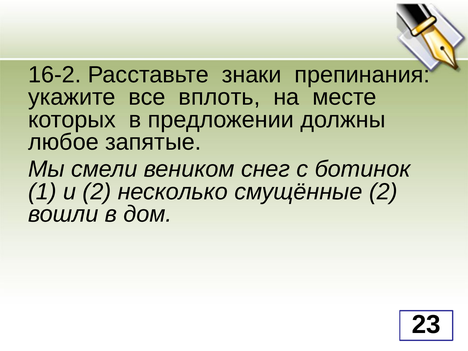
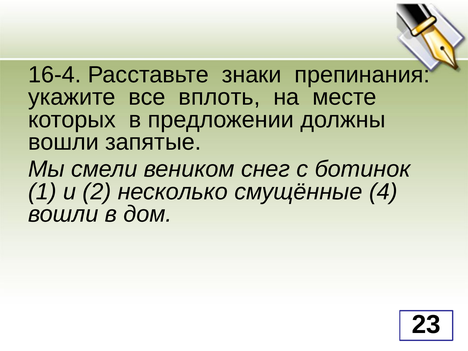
16-2: 16-2 -> 16-4
любое at (63, 142): любое -> вошли
смущённые 2: 2 -> 4
